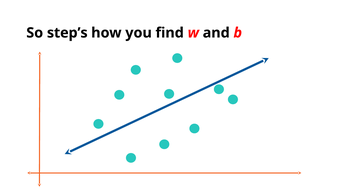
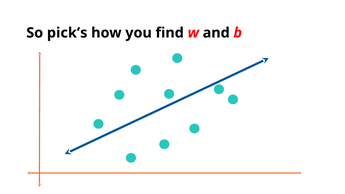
step’s: step’s -> pick’s
